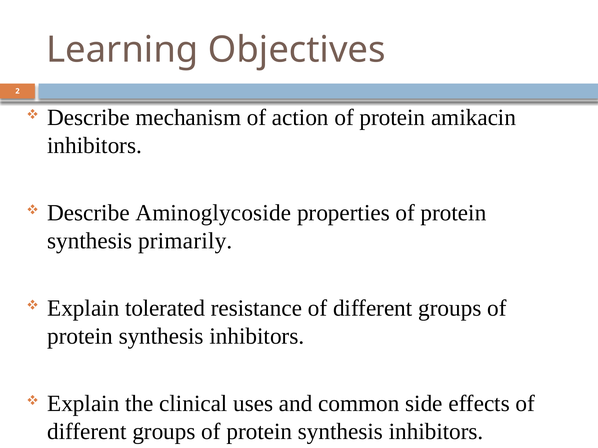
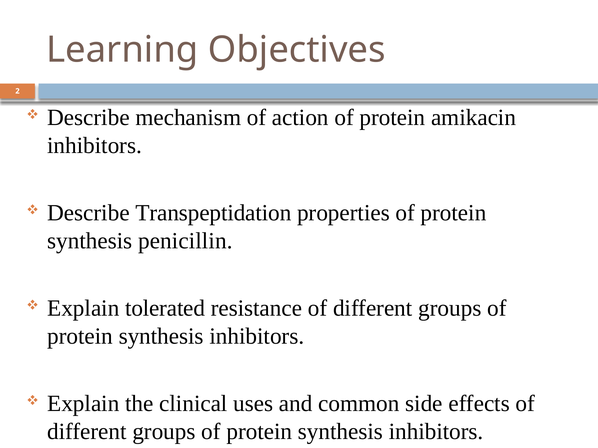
Aminoglycoside: Aminoglycoside -> Transpeptidation
primarily: primarily -> penicillin
